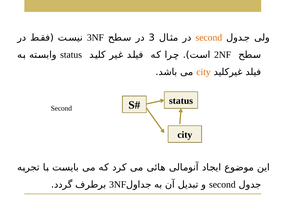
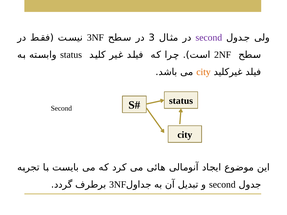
second at (209, 37) colour: orange -> purple
